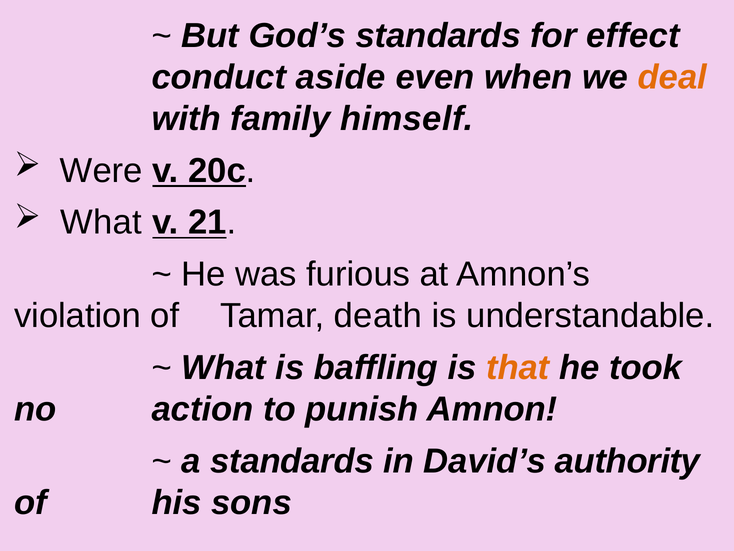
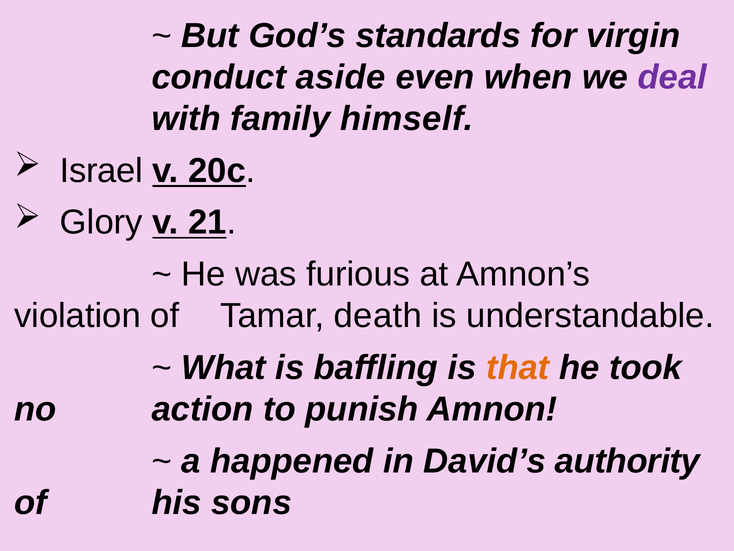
effect: effect -> virgin
deal colour: orange -> purple
Were: Were -> Israel
What at (101, 222): What -> Glory
a standards: standards -> happened
